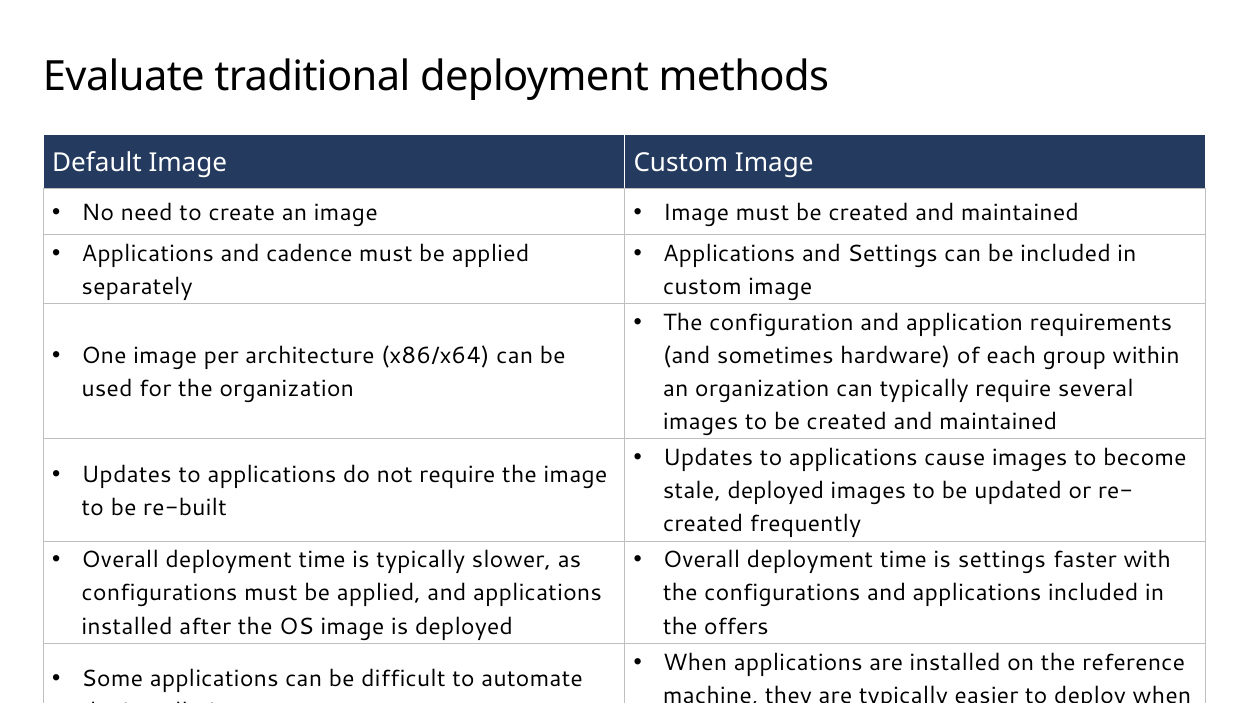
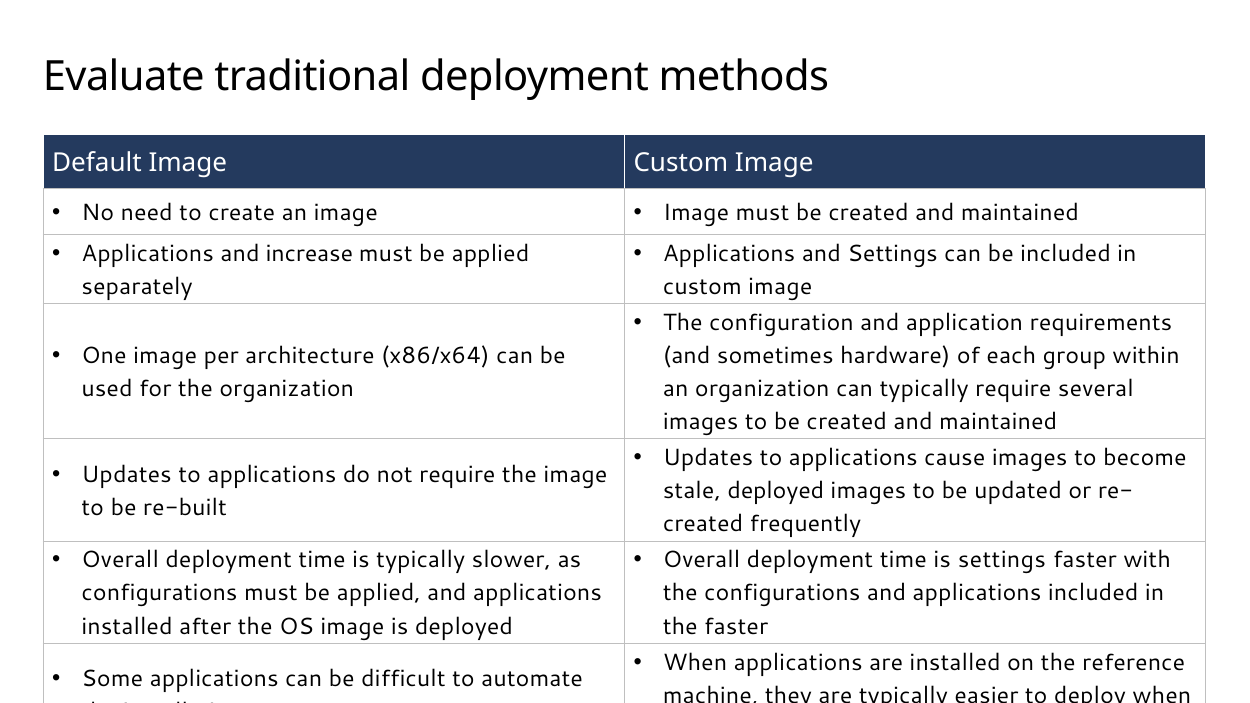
cadence: cadence -> increase
the offers: offers -> faster
